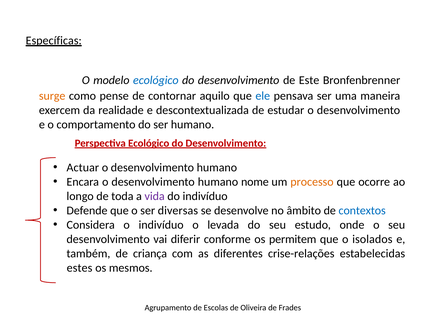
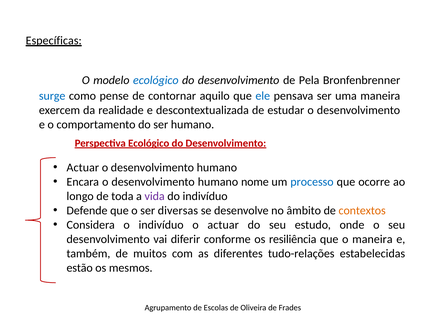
Este: Este -> Pela
surge colour: orange -> blue
processo colour: orange -> blue
contextos colour: blue -> orange
o levada: levada -> actuar
permitem: permitem -> resiliência
o isolados: isolados -> maneira
criança: criança -> muitos
crise-relações: crise-relações -> tudo-relações
estes: estes -> estão
